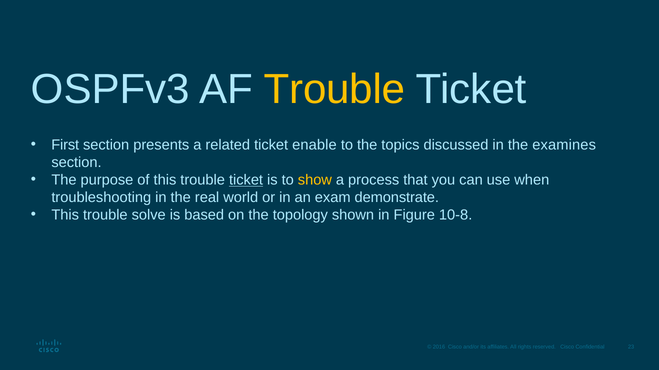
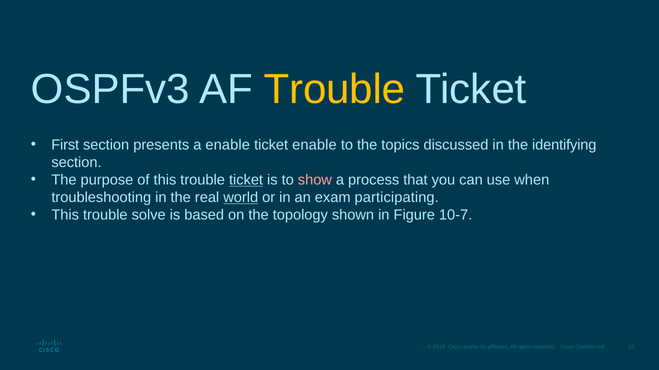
a related: related -> enable
examines: examines -> identifying
show colour: yellow -> pink
world underline: none -> present
demonstrate: demonstrate -> participating
10-8: 10-8 -> 10-7
